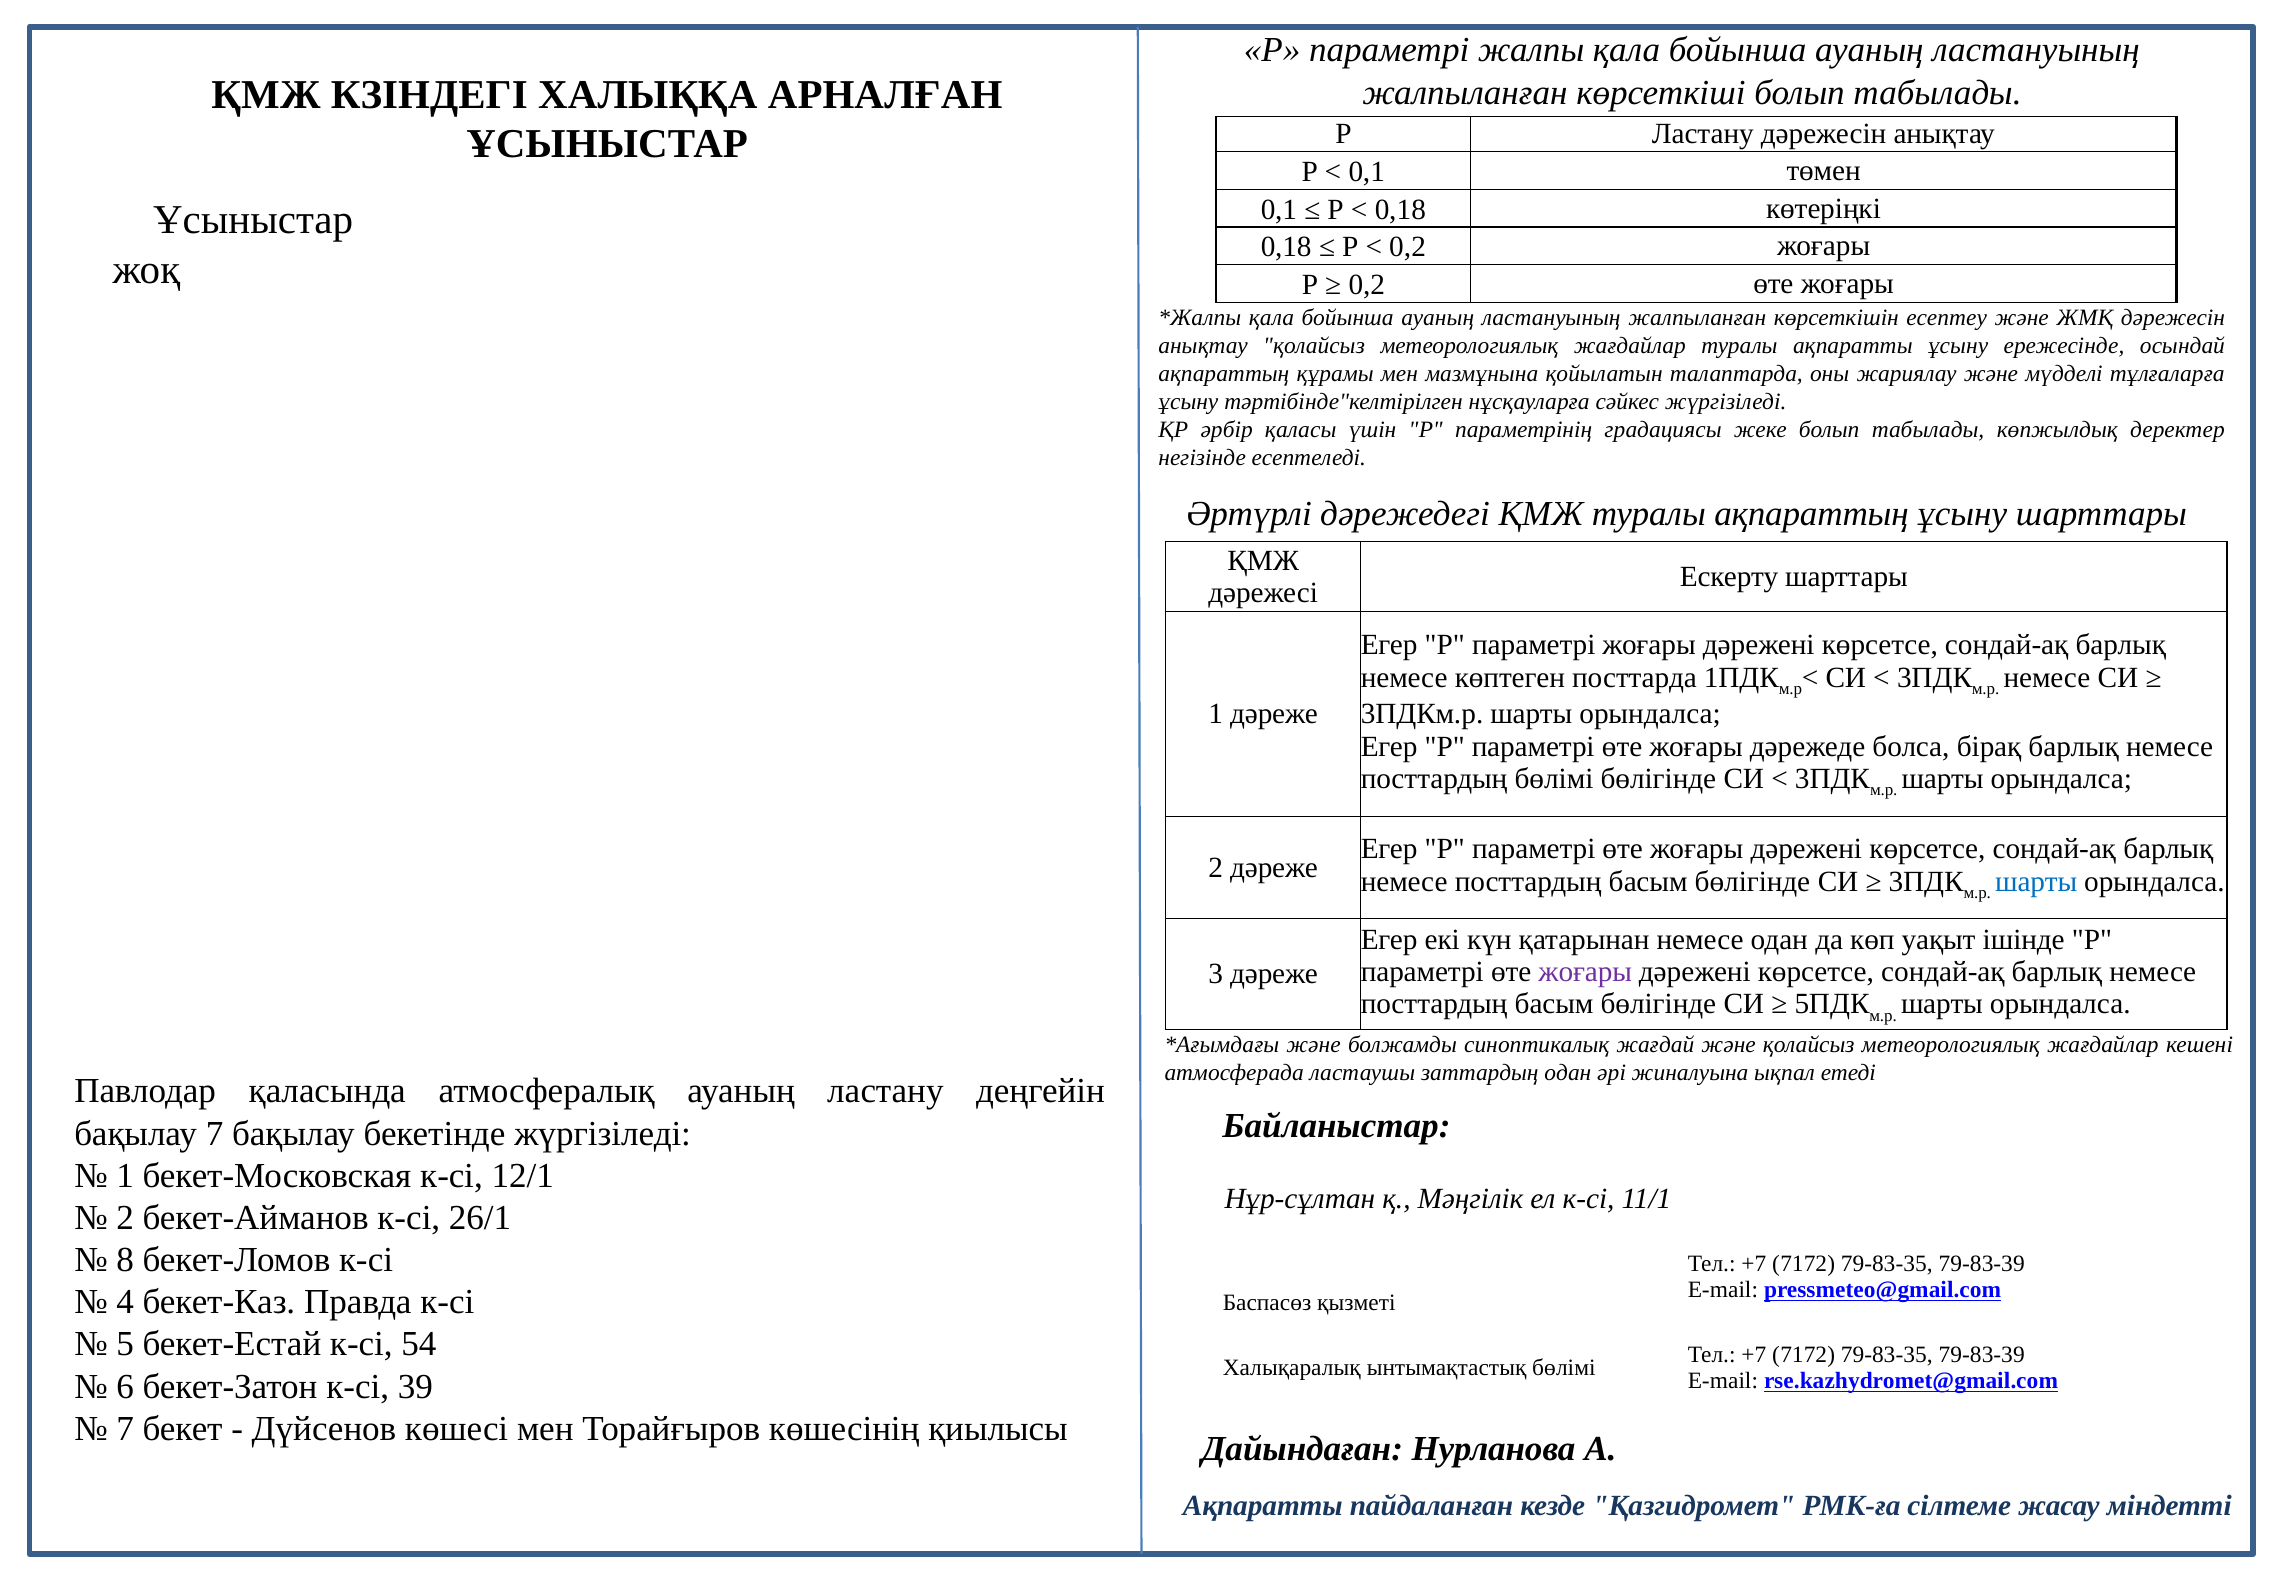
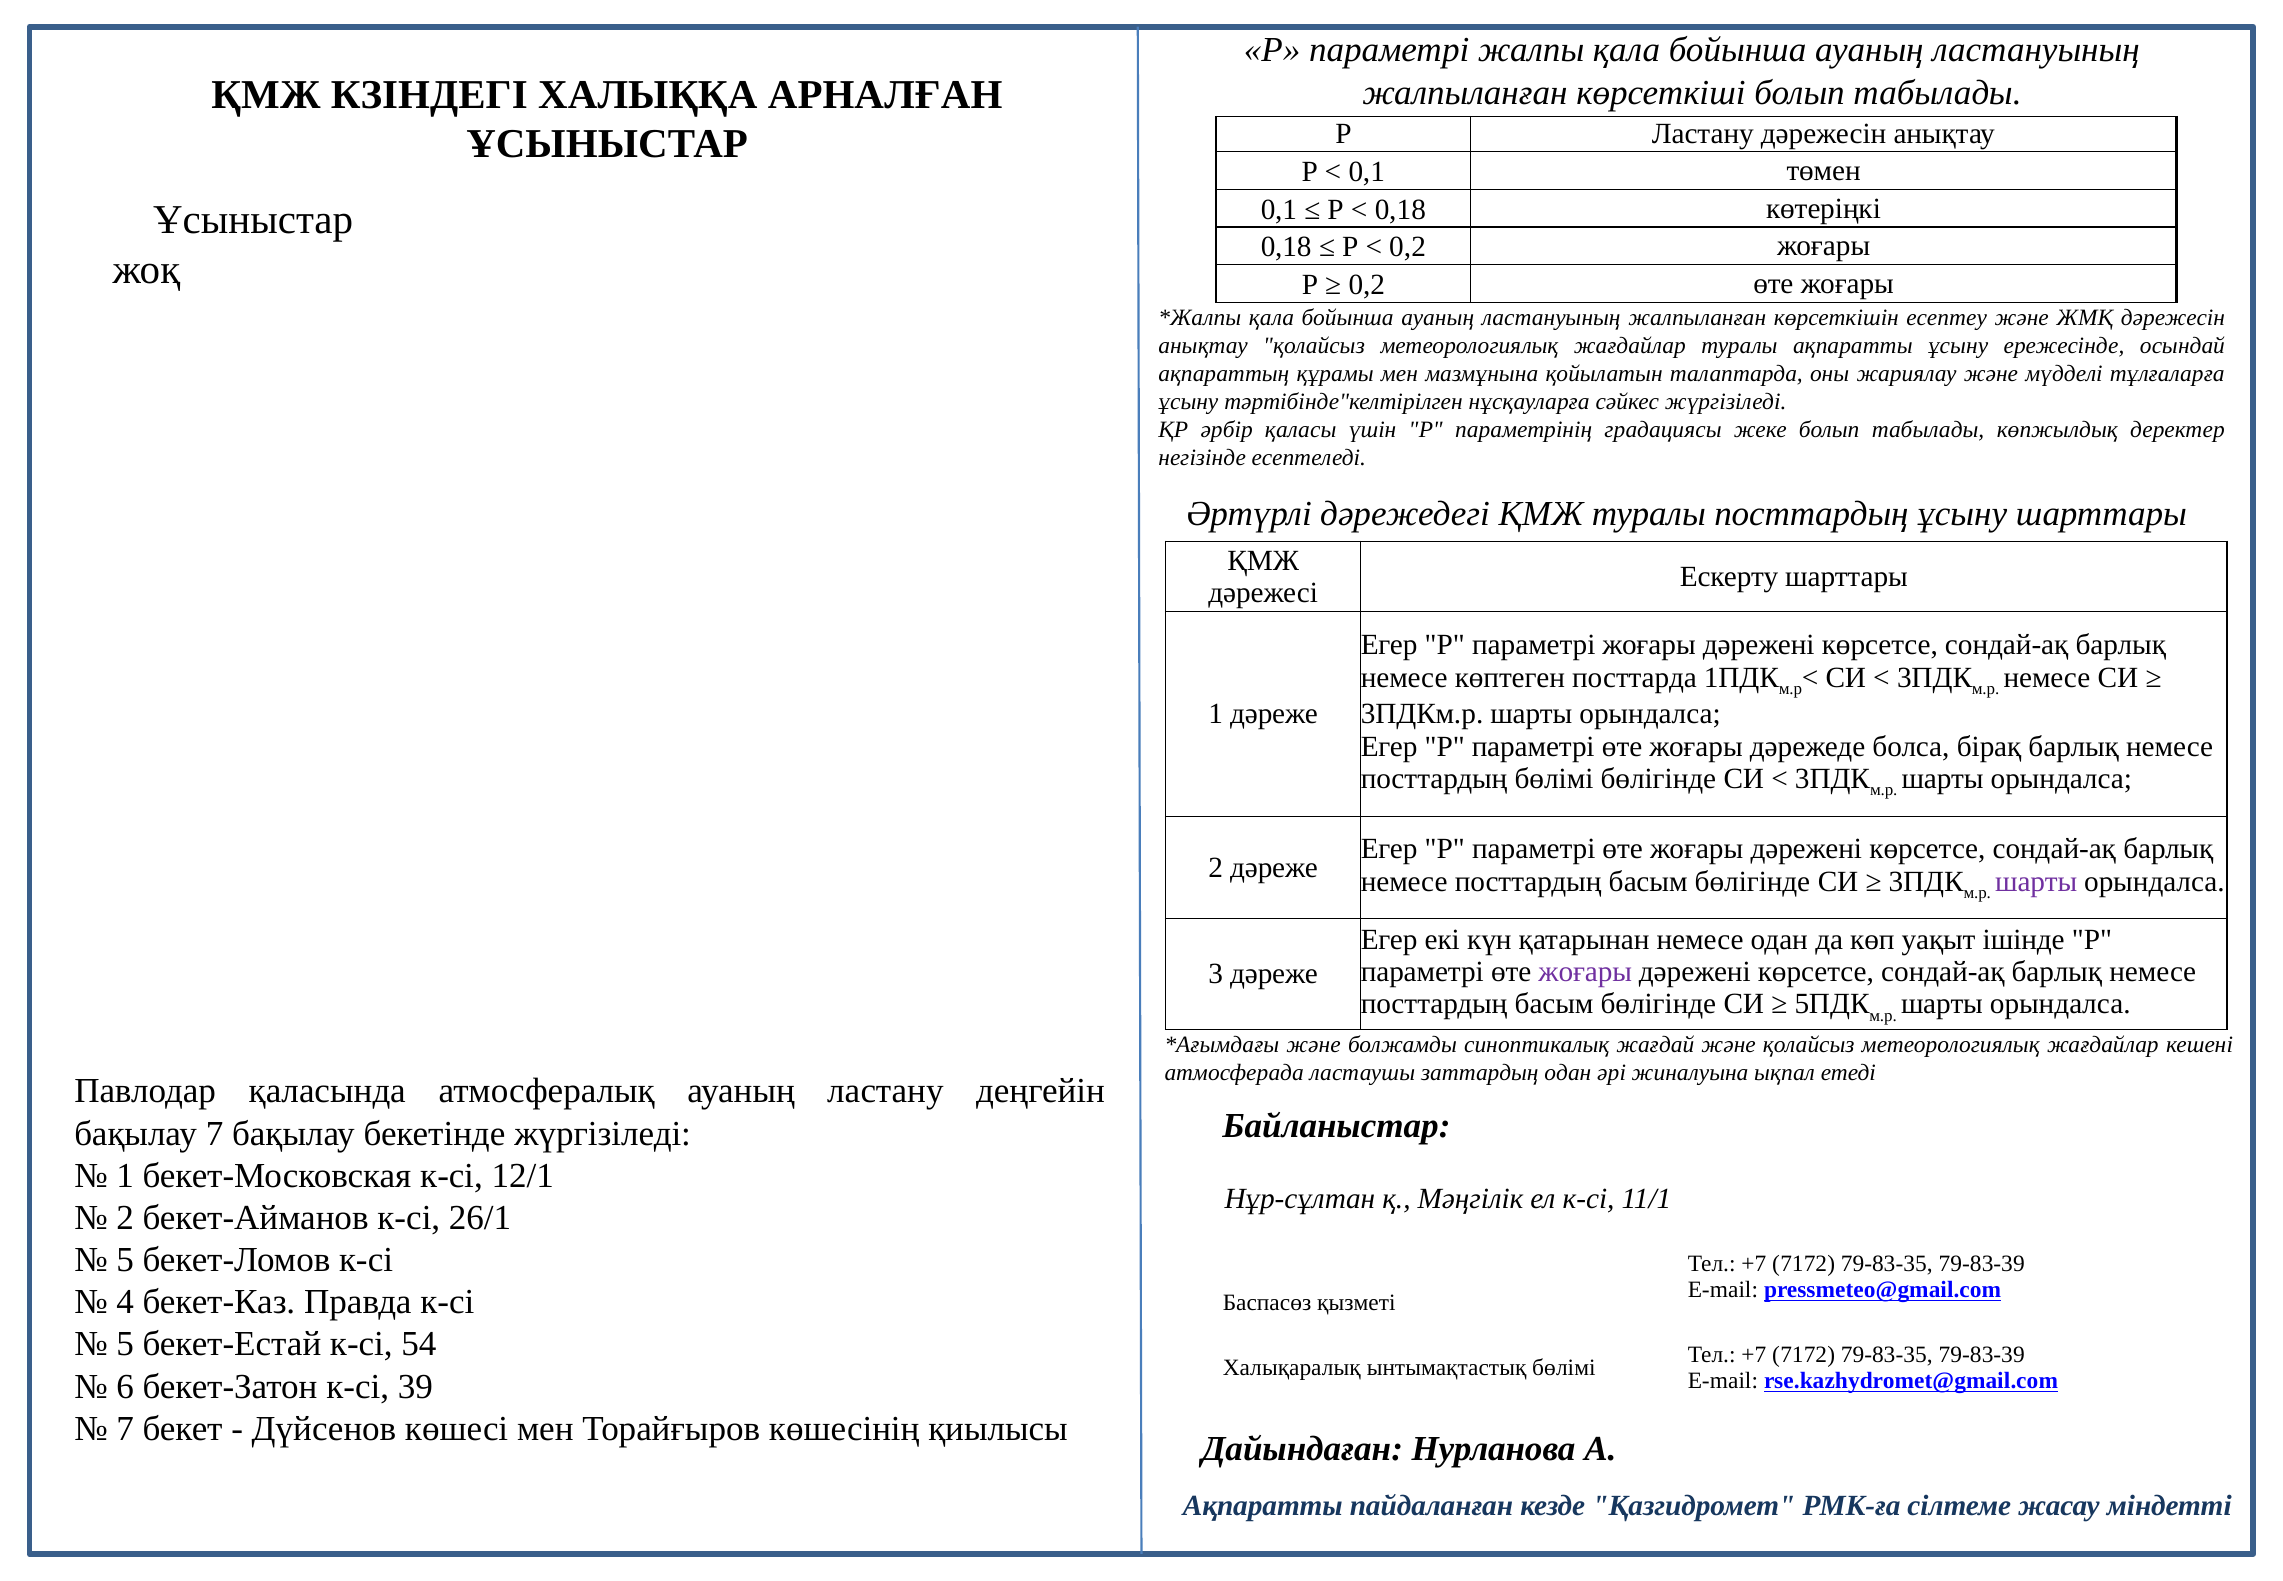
туралы ақпараттың: ақпараттың -> посттардың
шарты at (2036, 881) colour: blue -> purple
8 at (125, 1260): 8 -> 5
